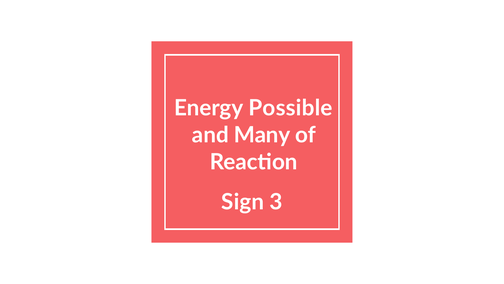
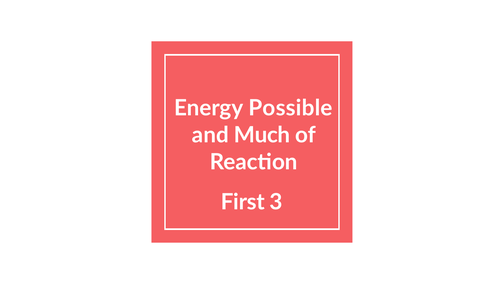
Many: Many -> Much
Sign: Sign -> First
